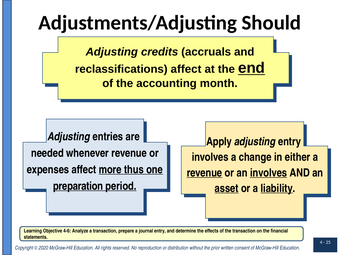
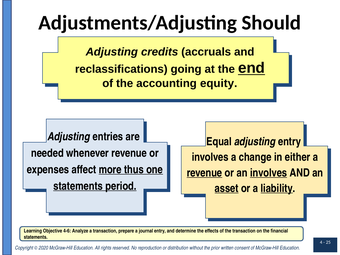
reclassifications affect: affect -> going
month: month -> equity
Apply: Apply -> Equal
preparation at (78, 186): preparation -> statements
